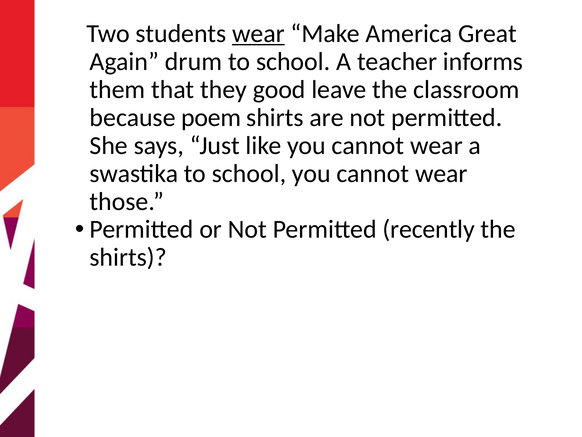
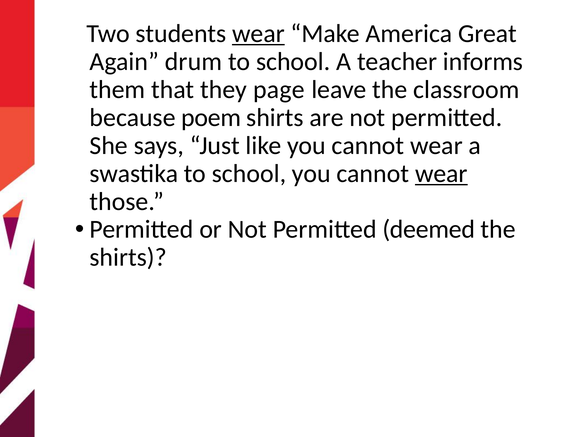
good: good -> page
wear at (441, 173) underline: none -> present
recently: recently -> deemed
